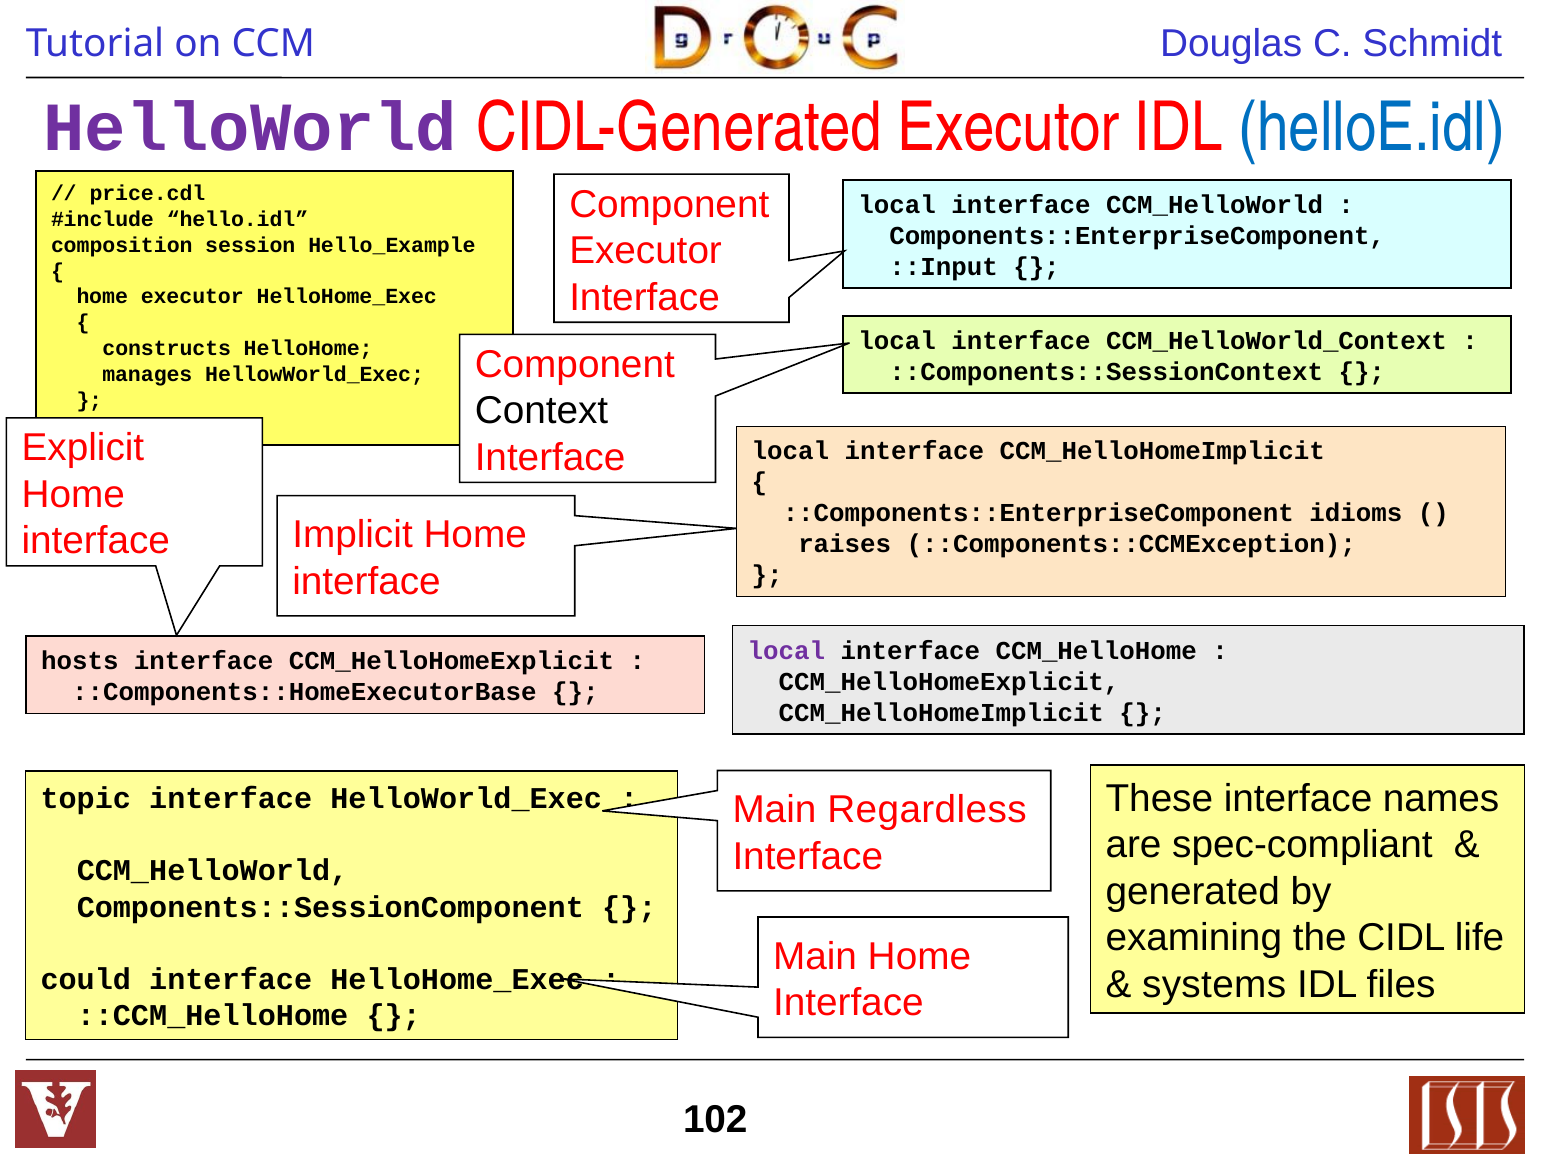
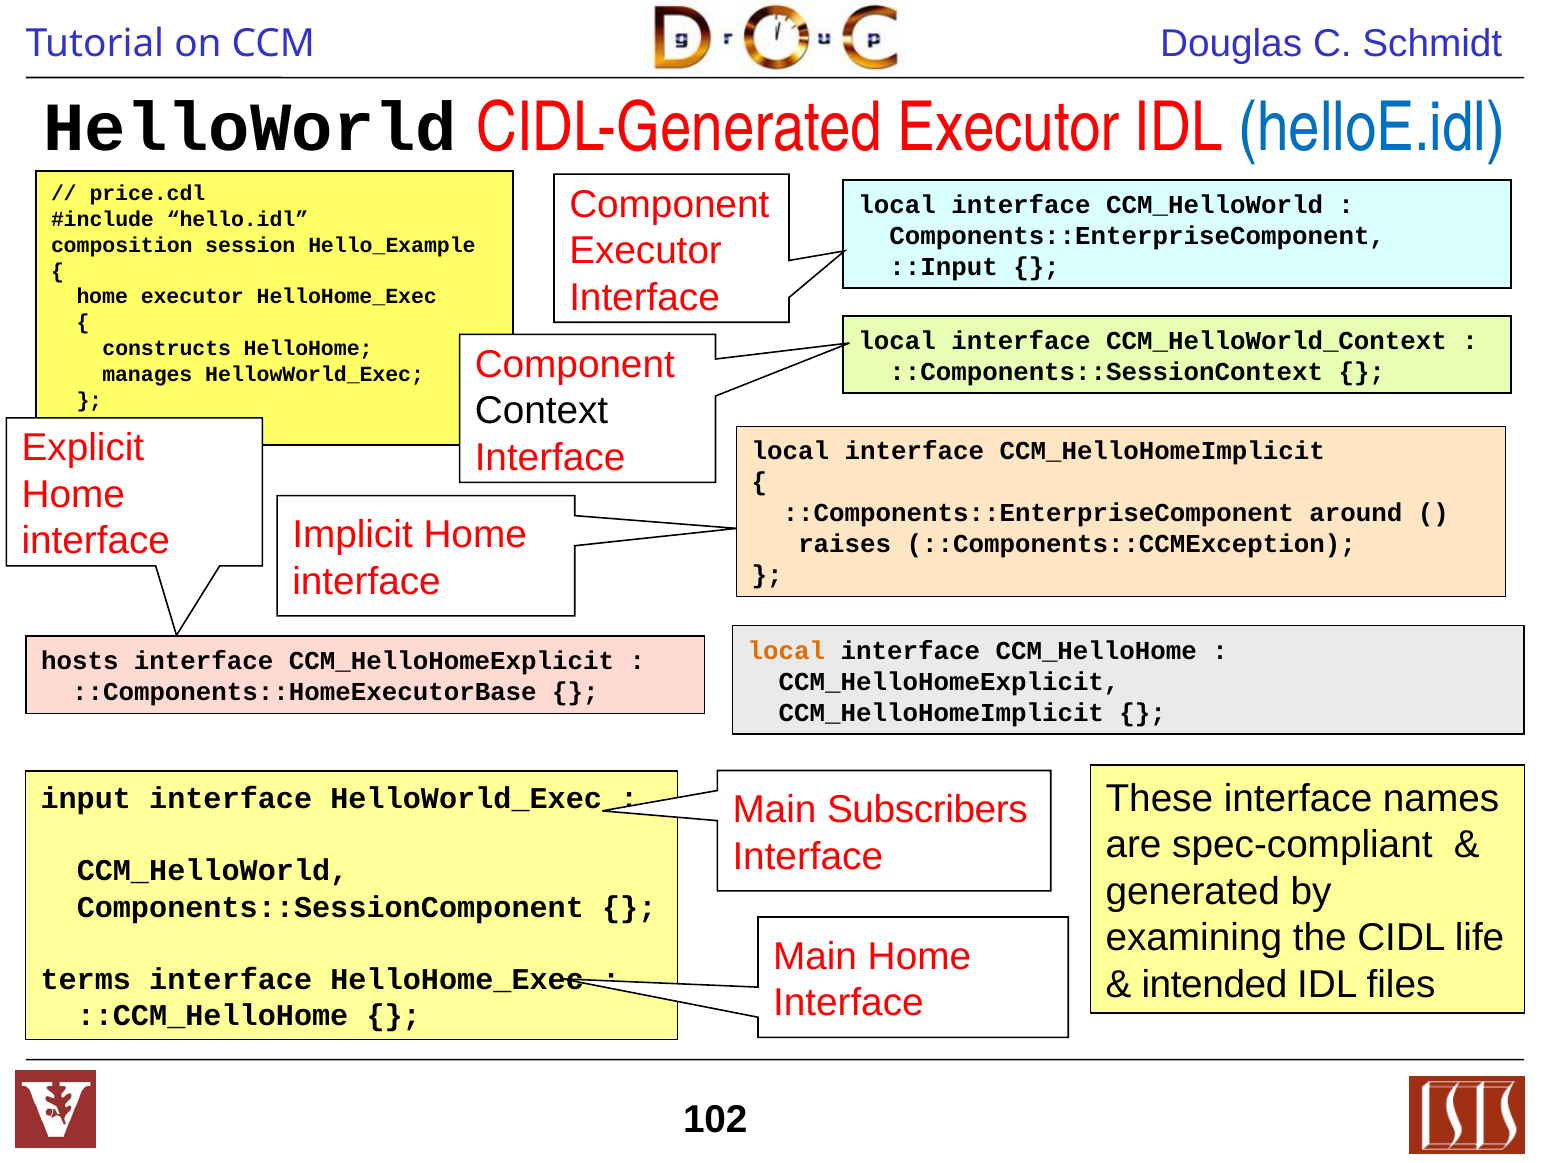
HelloWorld colour: purple -> black
idioms: idioms -> around
local at (786, 650) colour: purple -> orange
topic: topic -> input
Regardless: Regardless -> Subscribers
systems: systems -> intended
could: could -> terms
